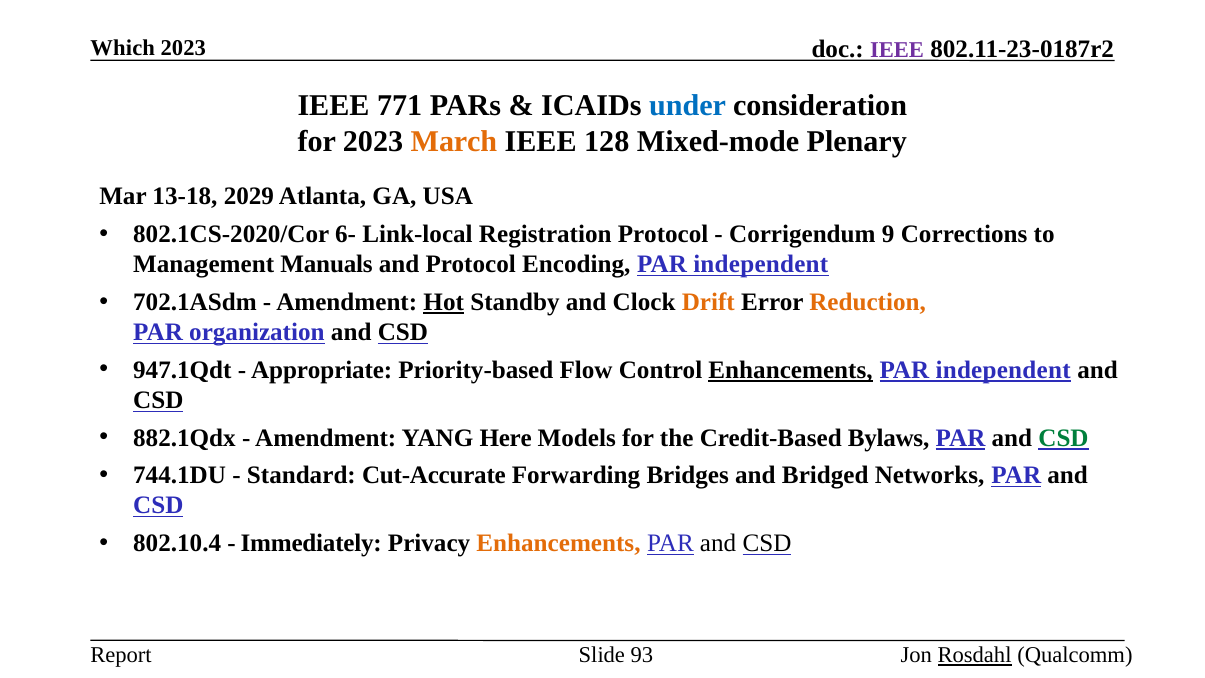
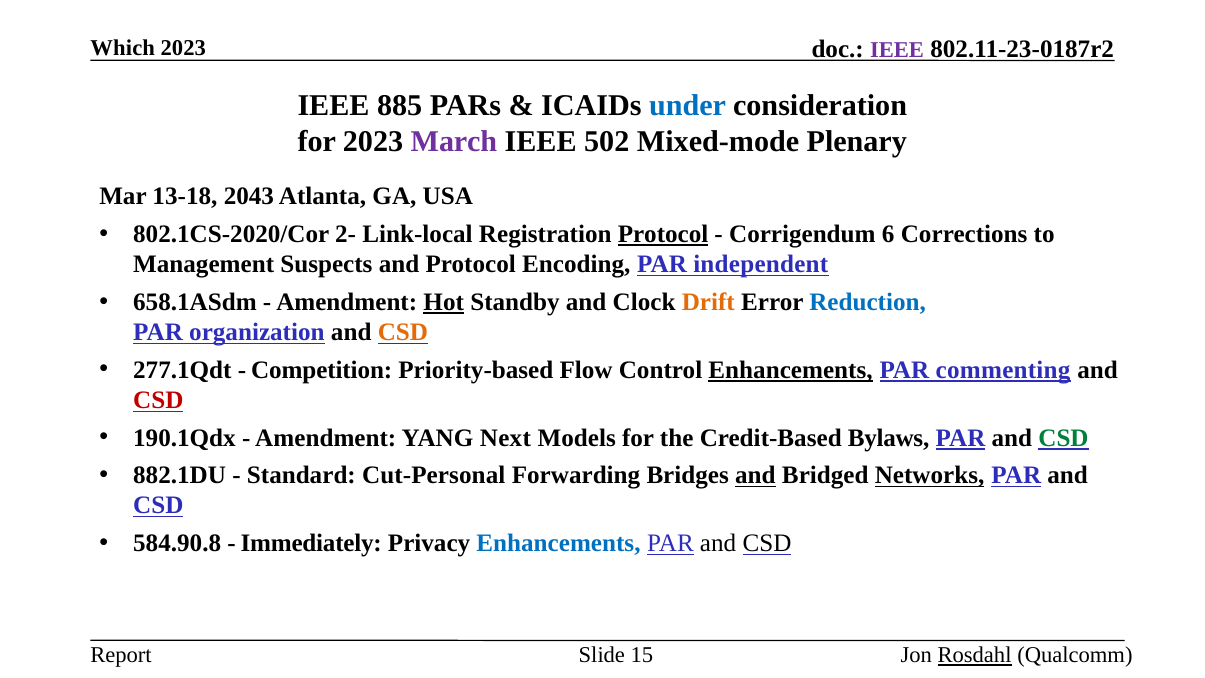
771: 771 -> 885
March colour: orange -> purple
128: 128 -> 502
2029: 2029 -> 2043
6-: 6- -> 2-
Protocol at (663, 234) underline: none -> present
9: 9 -> 6
Manuals: Manuals -> Suspects
702.1ASdm: 702.1ASdm -> 658.1ASdm
Reduction colour: orange -> blue
CSD at (403, 332) colour: black -> orange
947.1Qdt: 947.1Qdt -> 277.1Qdt
Appropriate: Appropriate -> Competition
independent at (1003, 370): independent -> commenting
CSD at (158, 400) colour: black -> red
882.1Qdx: 882.1Qdx -> 190.1Qdx
Here: Here -> Next
744.1DU: 744.1DU -> 882.1DU
Cut-Accurate: Cut-Accurate -> Cut-Personal
and at (755, 475) underline: none -> present
Networks underline: none -> present
802.10.4: 802.10.4 -> 584.90.8
Enhancements at (558, 543) colour: orange -> blue
93: 93 -> 15
